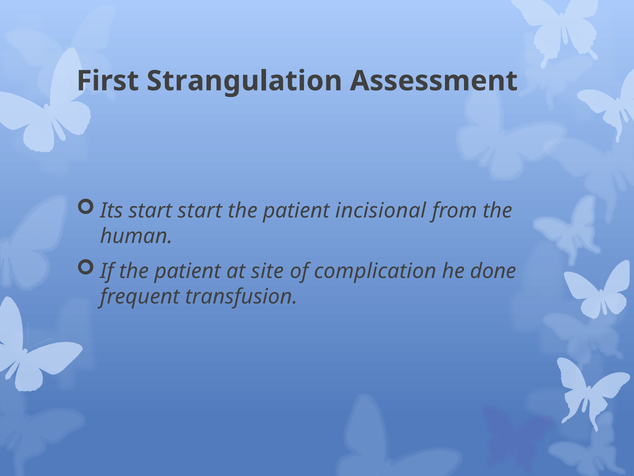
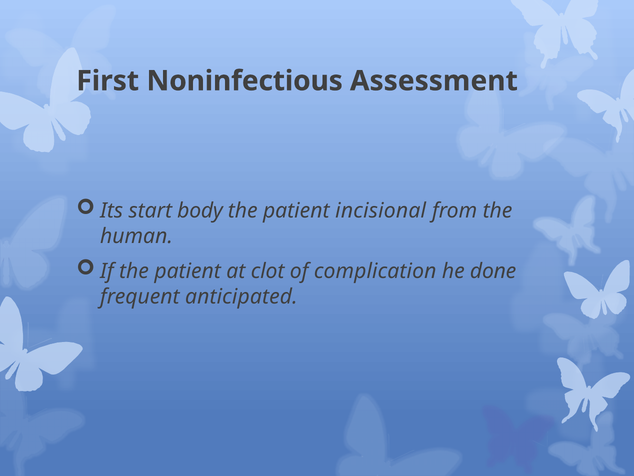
Strangulation: Strangulation -> Noninfectious
start start: start -> body
site: site -> clot
transfusion: transfusion -> anticipated
